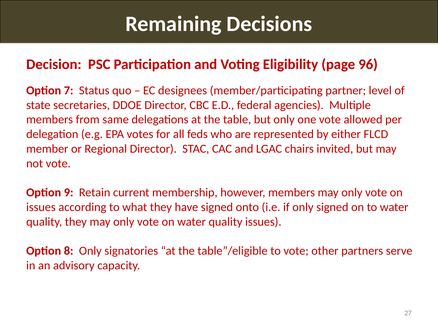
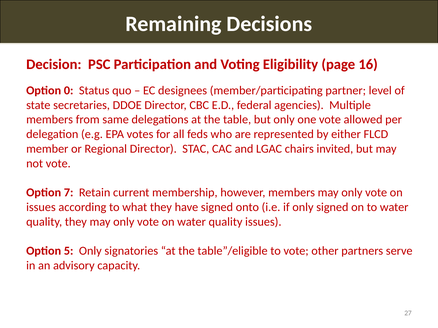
96: 96 -> 16
7: 7 -> 0
9: 9 -> 7
8: 8 -> 5
